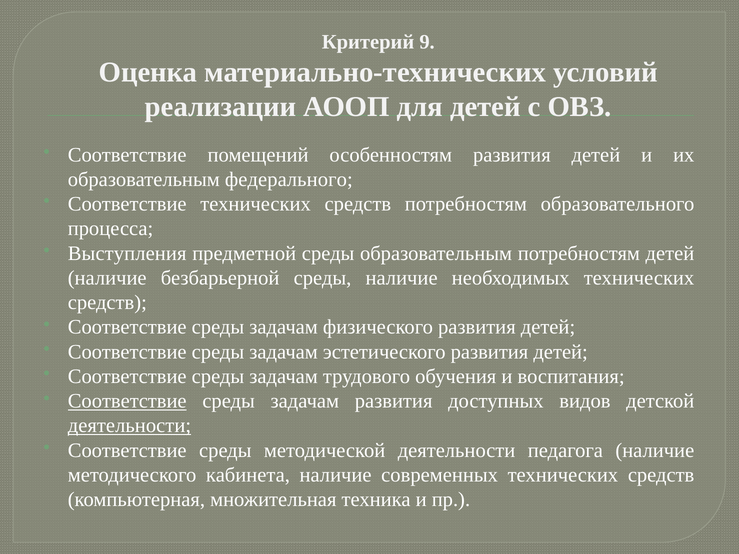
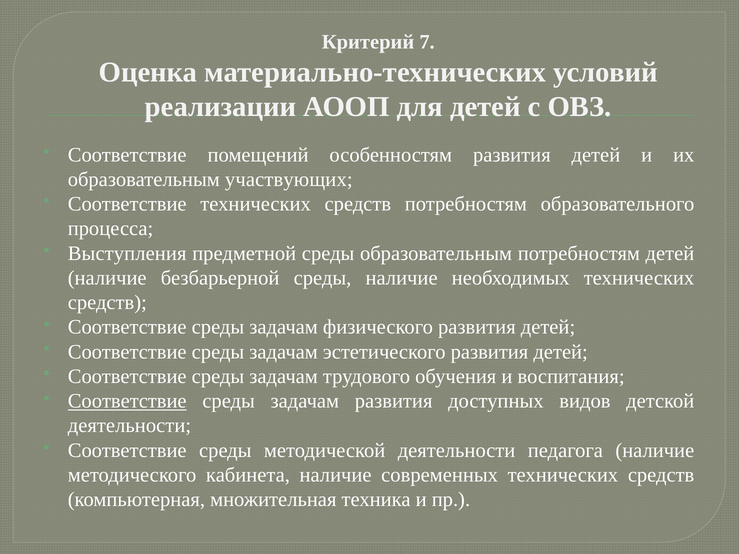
9: 9 -> 7
федерального: федерального -> участвующих
деятельности at (129, 426) underline: present -> none
